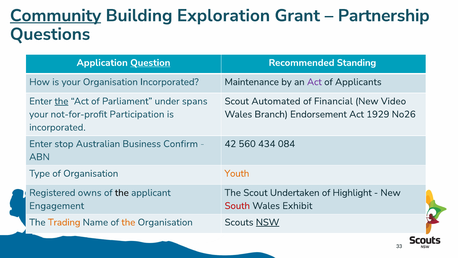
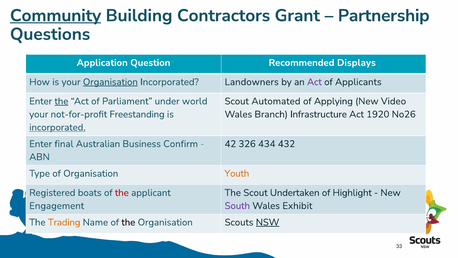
Exploration: Exploration -> Contractors
Question underline: present -> none
Standing: Standing -> Displays
Organisation at (110, 82) underline: none -> present
Maintenance: Maintenance -> Landowners
spans: spans -> world
Financial: Financial -> Applying
Participation: Participation -> Freestanding
Endorsement: Endorsement -> Infrastructure
1929: 1929 -> 1920
incorporated at (57, 127) underline: none -> present
stop: stop -> final
560: 560 -> 326
084: 084 -> 432
owns: owns -> boats
the at (122, 192) colour: black -> red
South colour: red -> purple
the at (128, 222) colour: orange -> black
